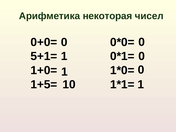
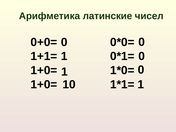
некоторая: некоторая -> латинские
5+1=: 5+1= -> 1+1=
1+5= at (44, 84): 1+5= -> 1+0=
